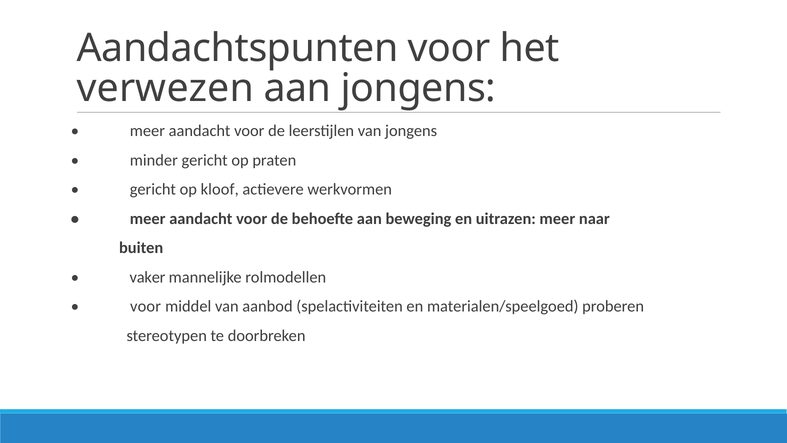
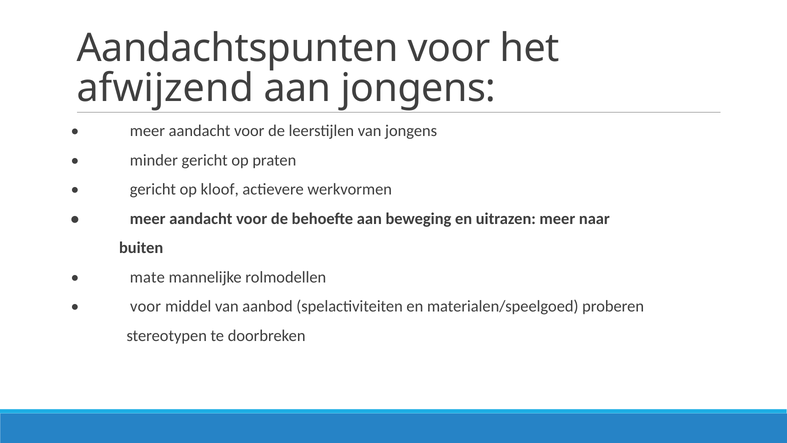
verwezen: verwezen -> afwijzend
vaker: vaker -> mate
